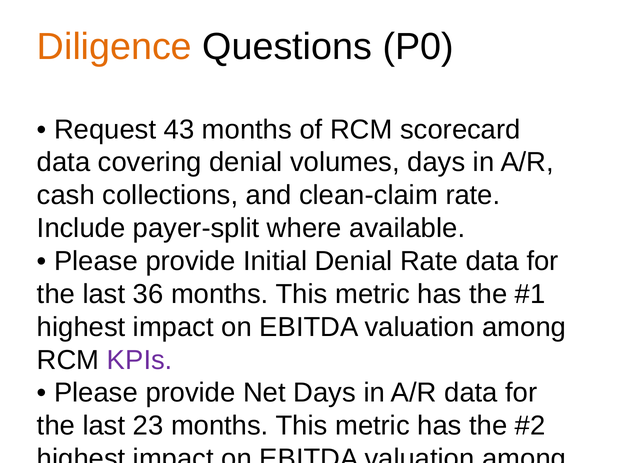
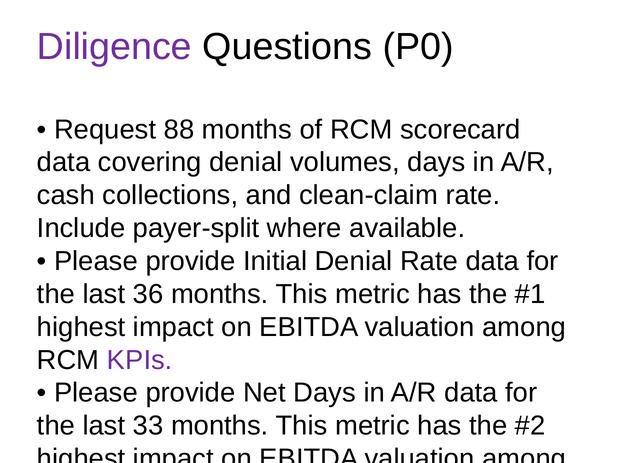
Diligence colour: orange -> purple
43: 43 -> 88
23: 23 -> 33
